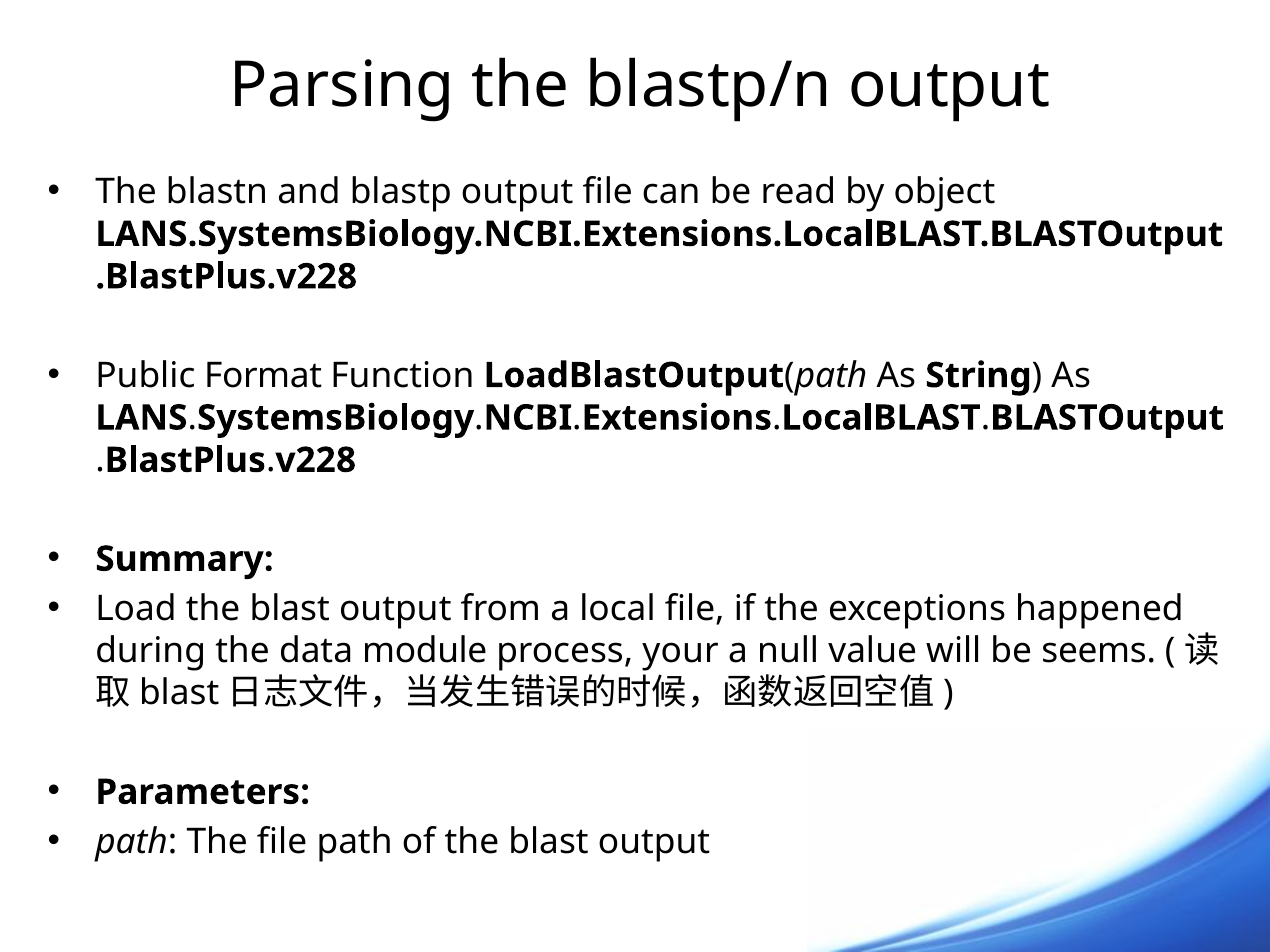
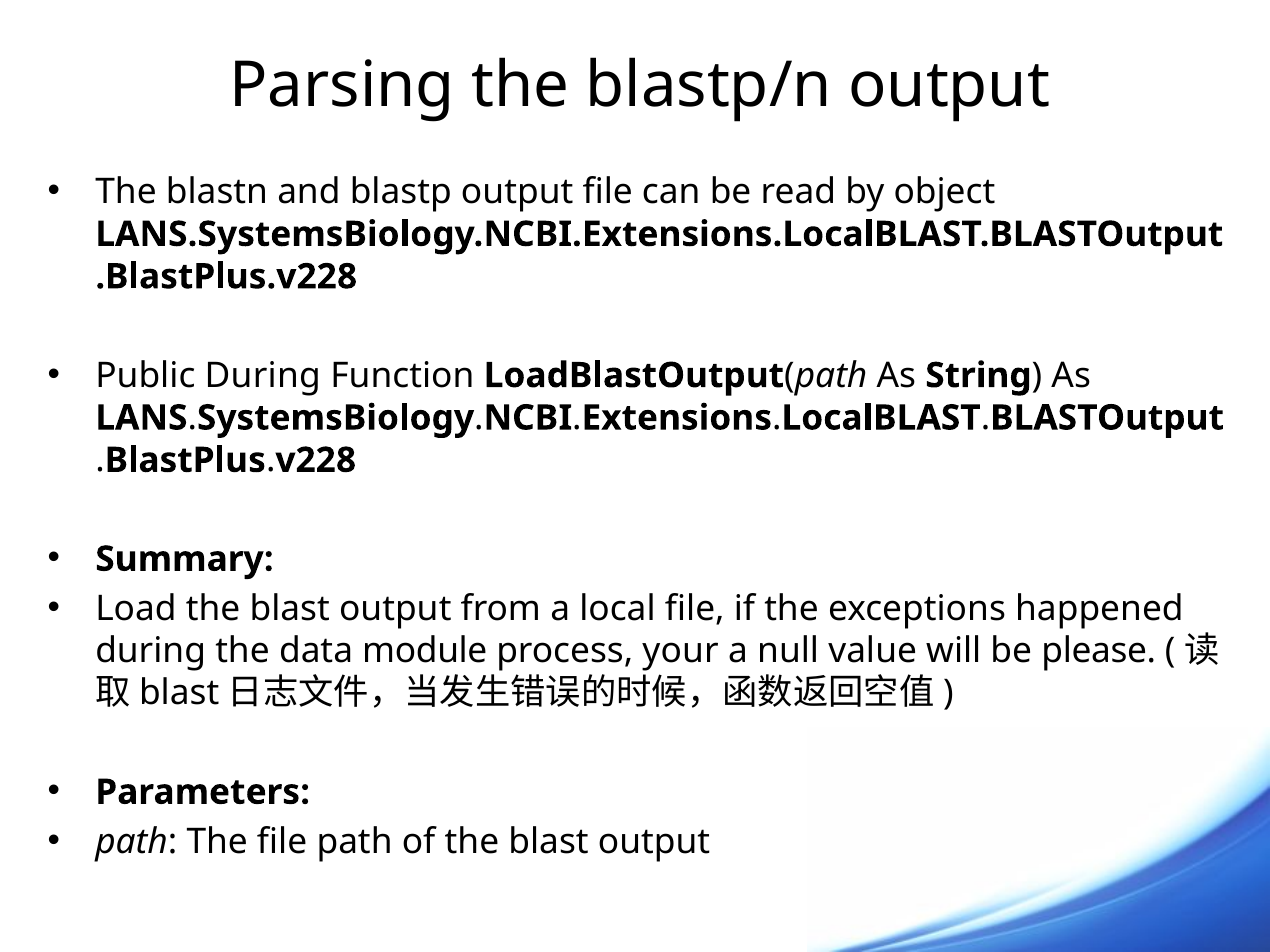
Public Format: Format -> During
seems: seems -> please
